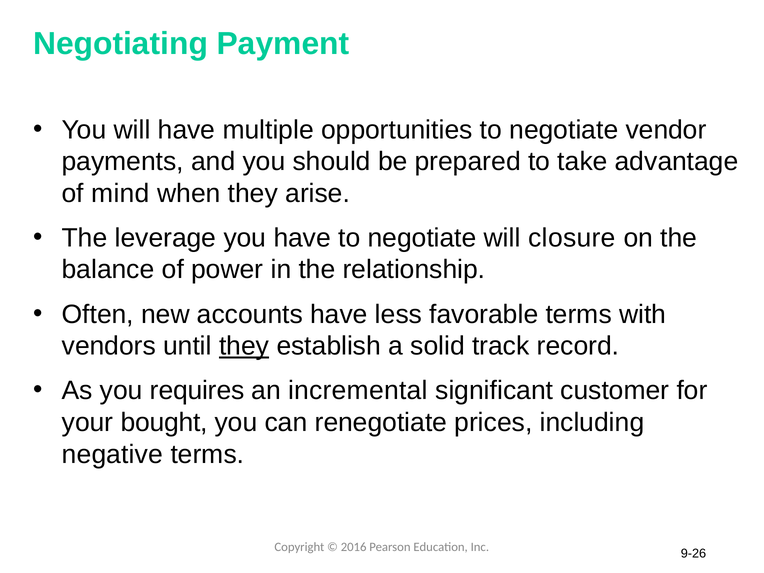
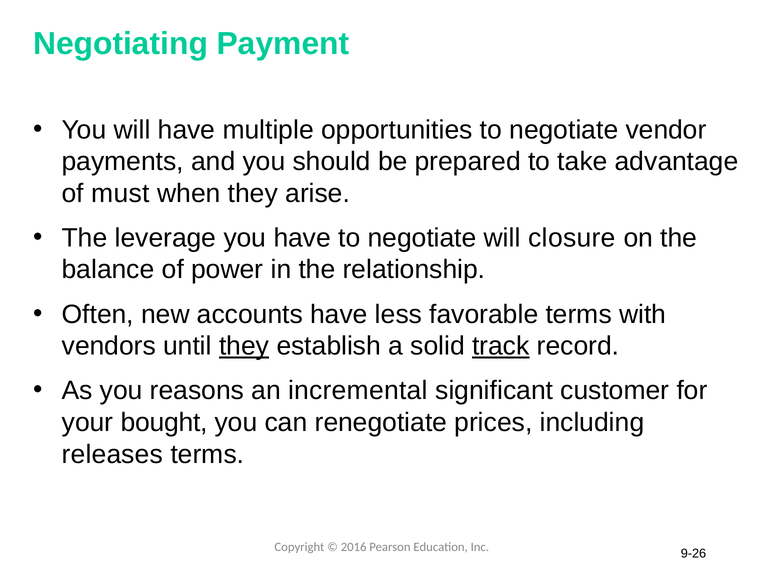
mind: mind -> must
track underline: none -> present
requires: requires -> reasons
negative: negative -> releases
